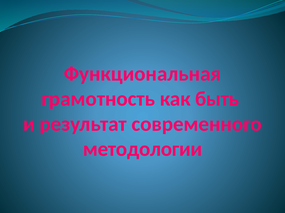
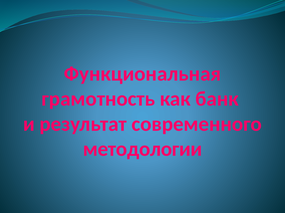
быть: быть -> банк
